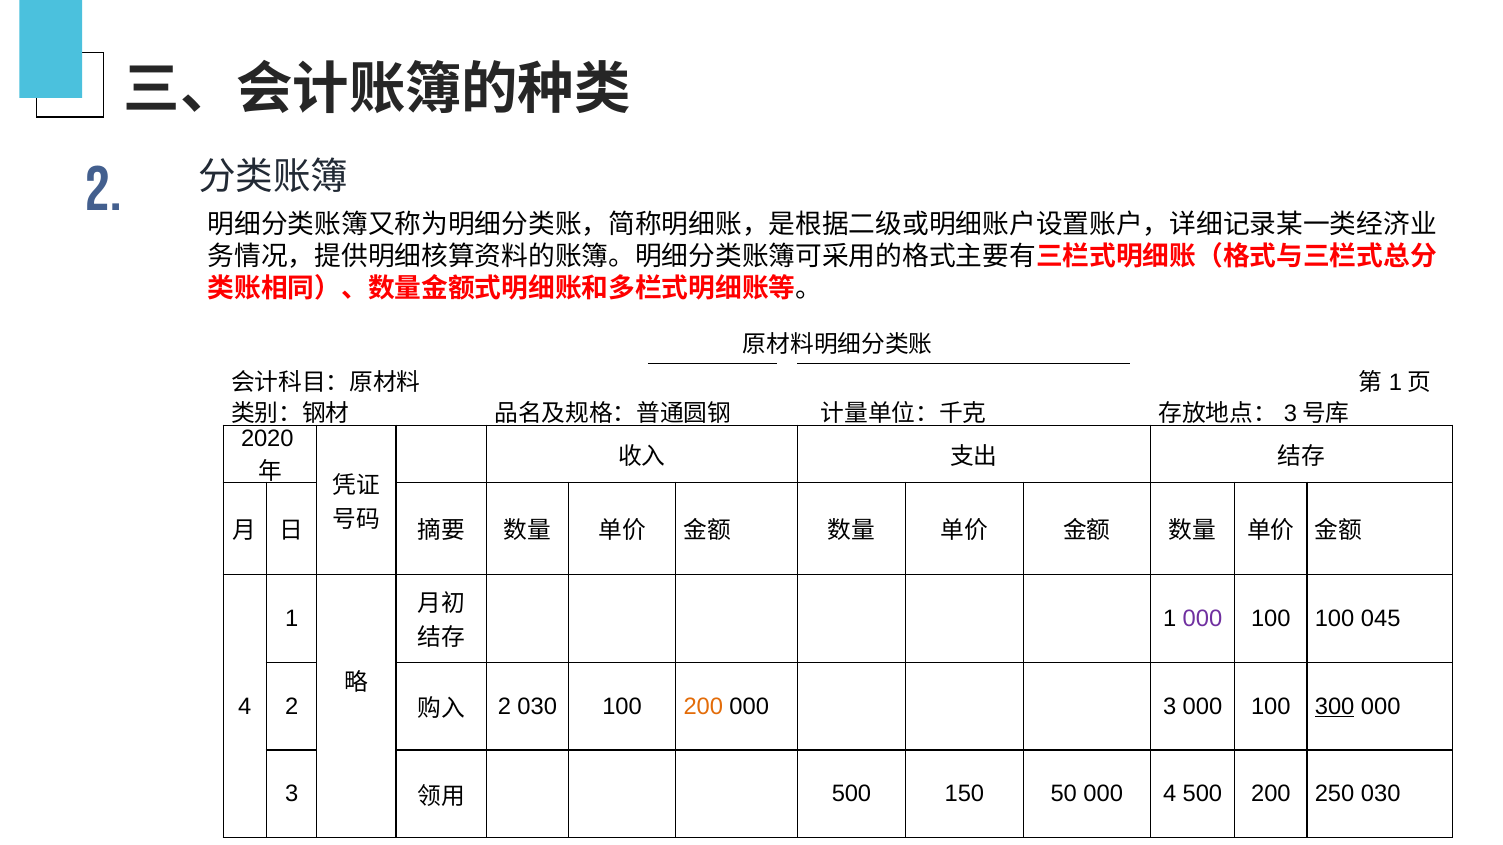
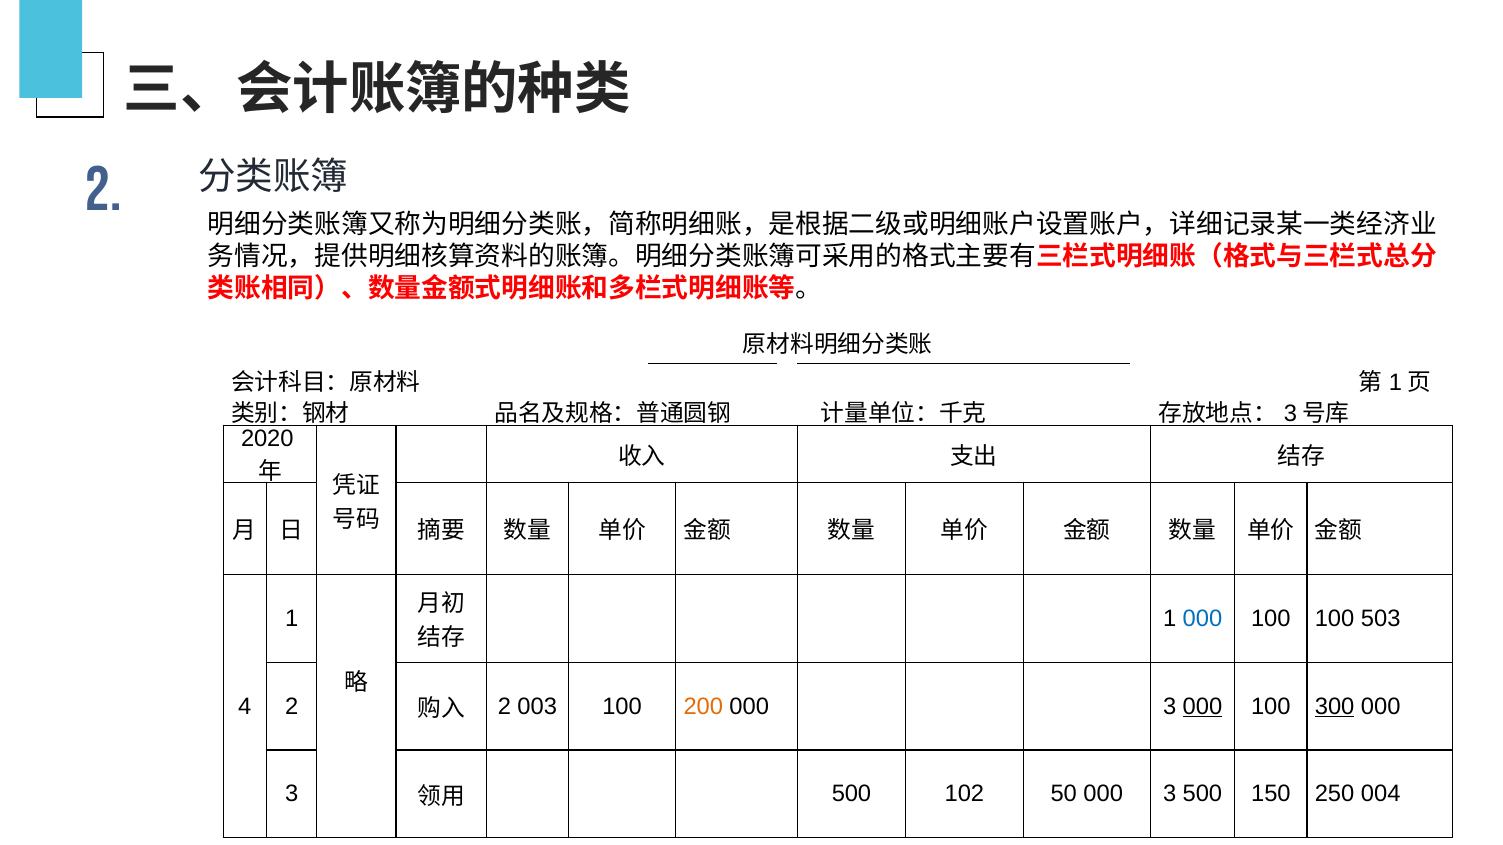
000 at (1202, 619) colour: purple -> blue
045: 045 -> 503
2 030: 030 -> 003
000 at (1202, 707) underline: none -> present
150: 150 -> 102
50 000 4: 4 -> 3
500 200: 200 -> 150
250 030: 030 -> 004
